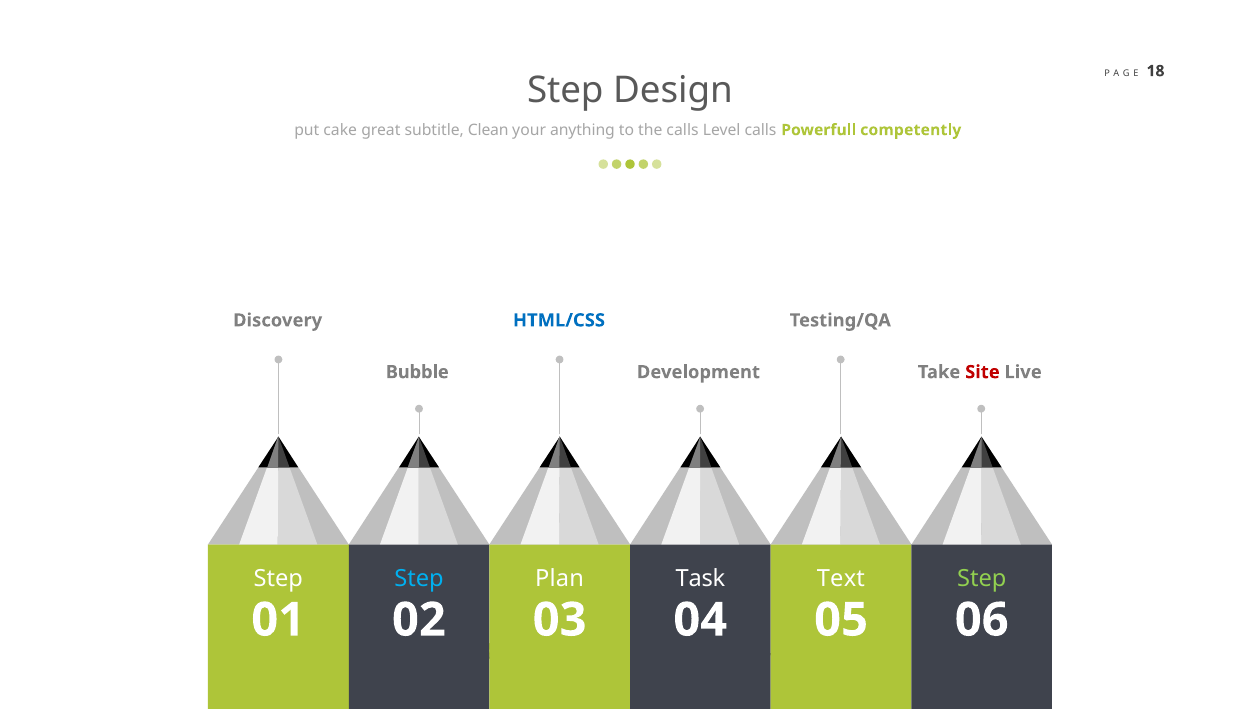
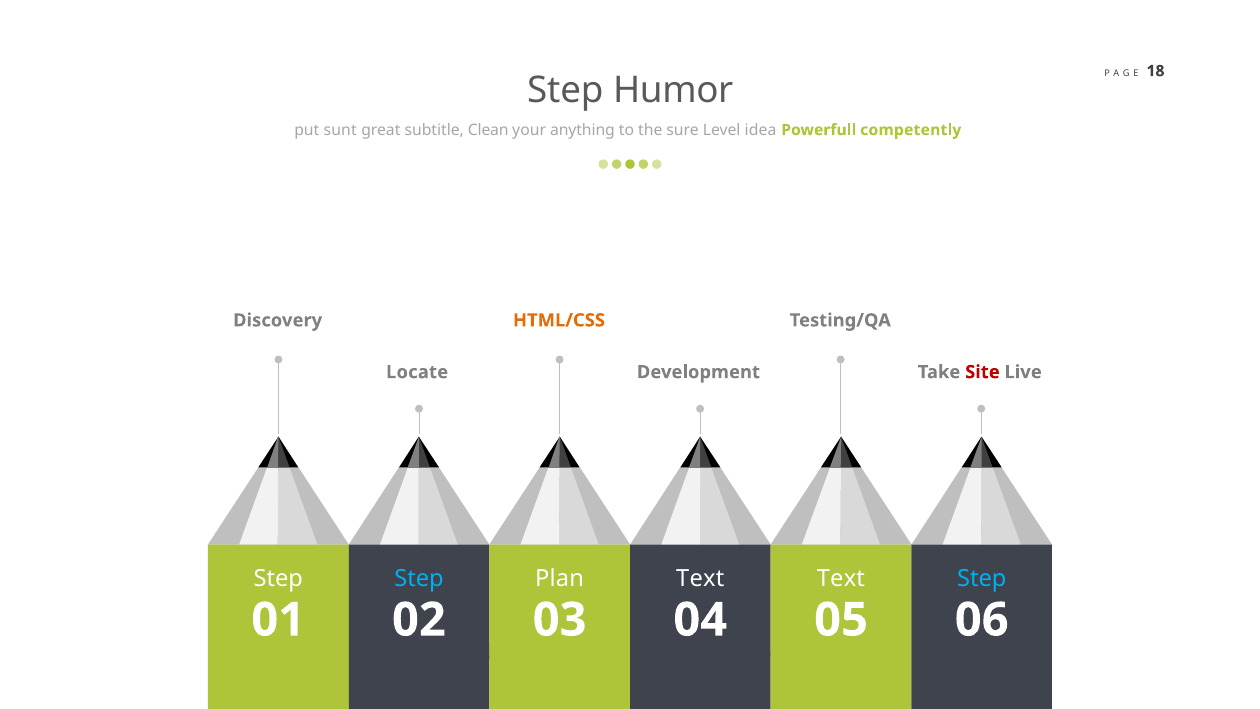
Design: Design -> Humor
cake: cake -> sunt
the calls: calls -> sure
Level calls: calls -> idea
HTML/CSS colour: blue -> orange
Bubble: Bubble -> Locate
Task at (700, 578): Task -> Text
Step at (982, 578) colour: light green -> light blue
